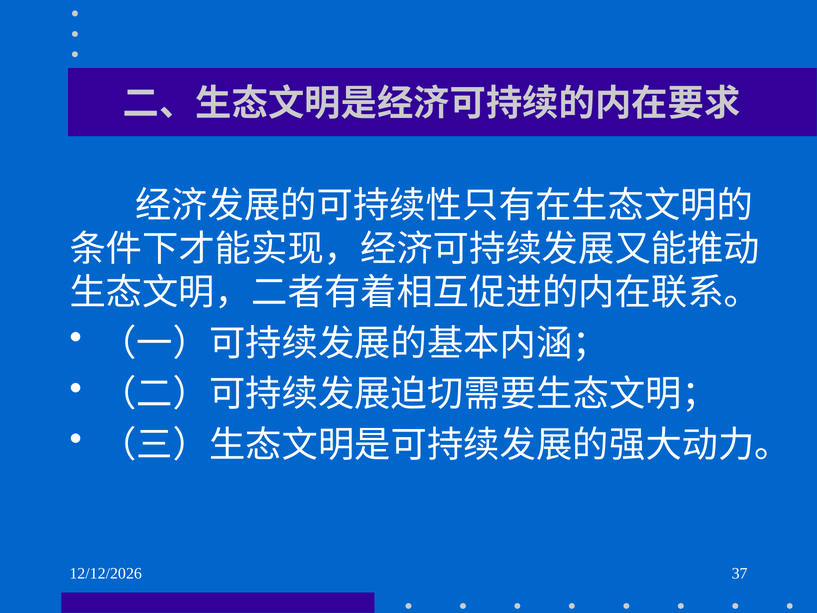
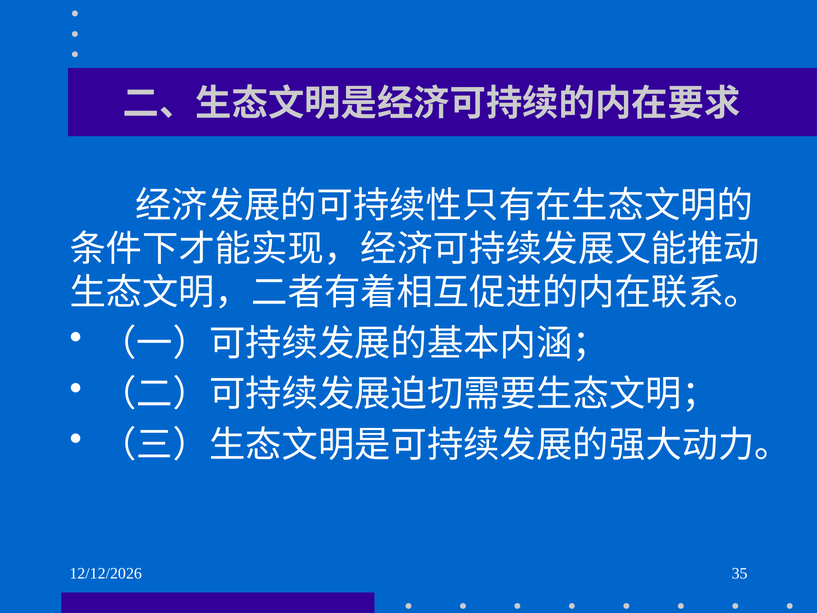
37: 37 -> 35
